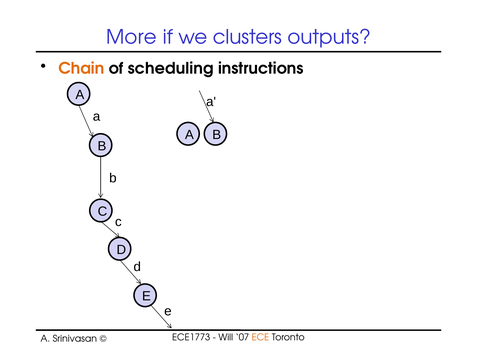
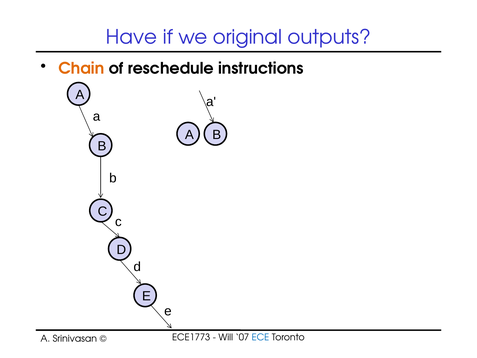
More: More -> Have
clusters: clusters -> original
scheduling: scheduling -> reschedule
ECE colour: orange -> blue
